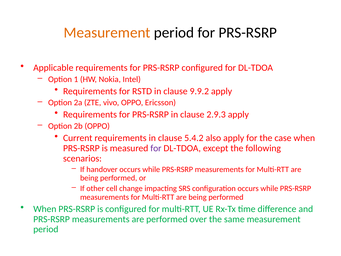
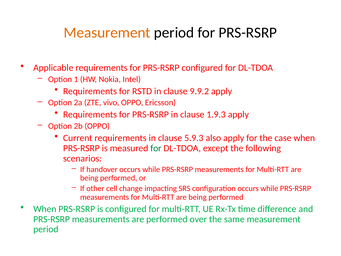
2.9.3: 2.9.3 -> 1.9.3
5.4.2: 5.4.2 -> 5.9.3
for at (156, 148) colour: purple -> green
